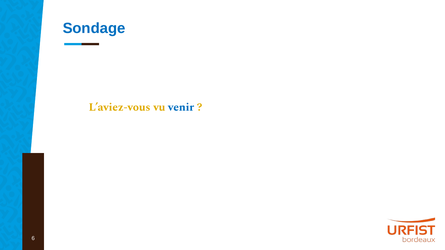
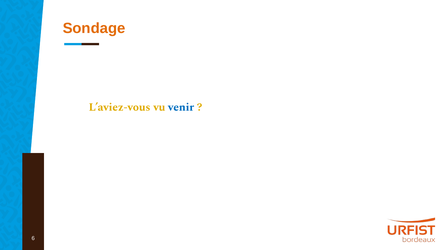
Sondage colour: blue -> orange
